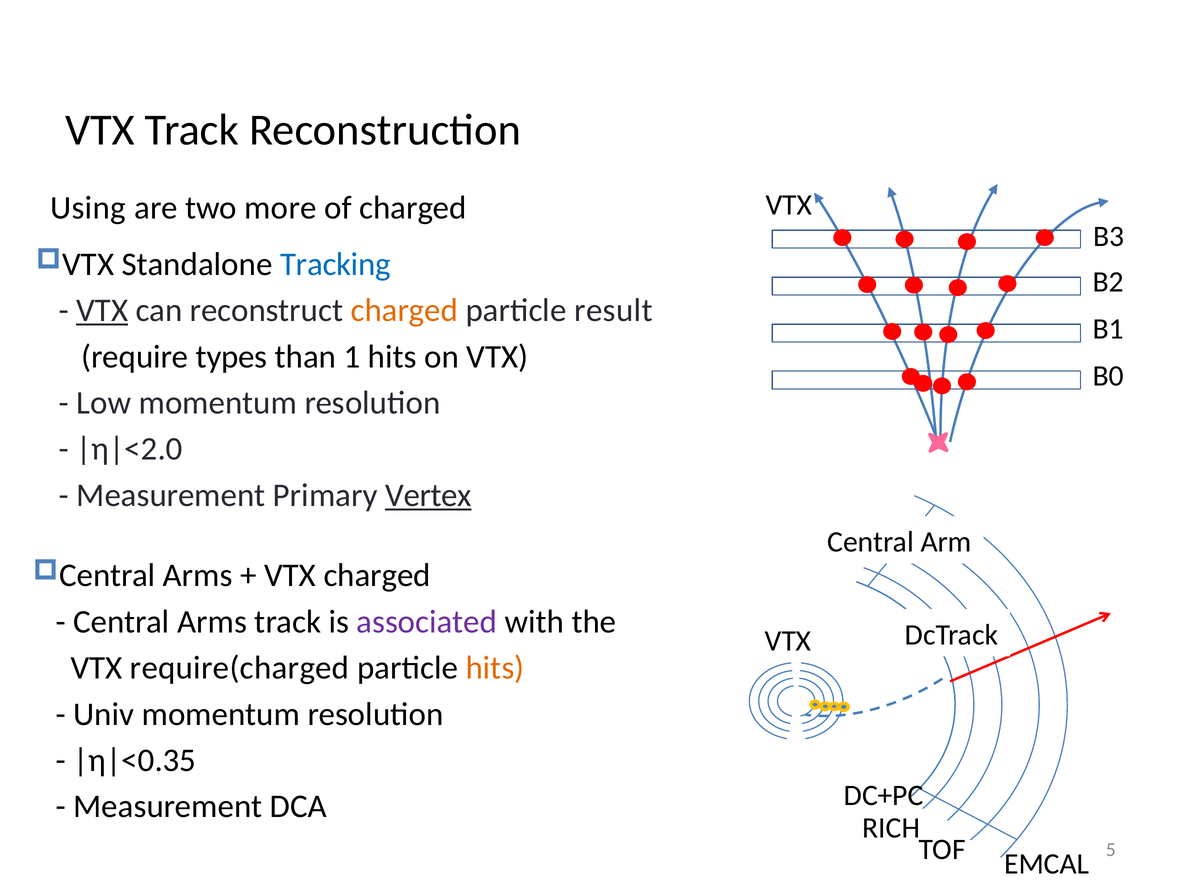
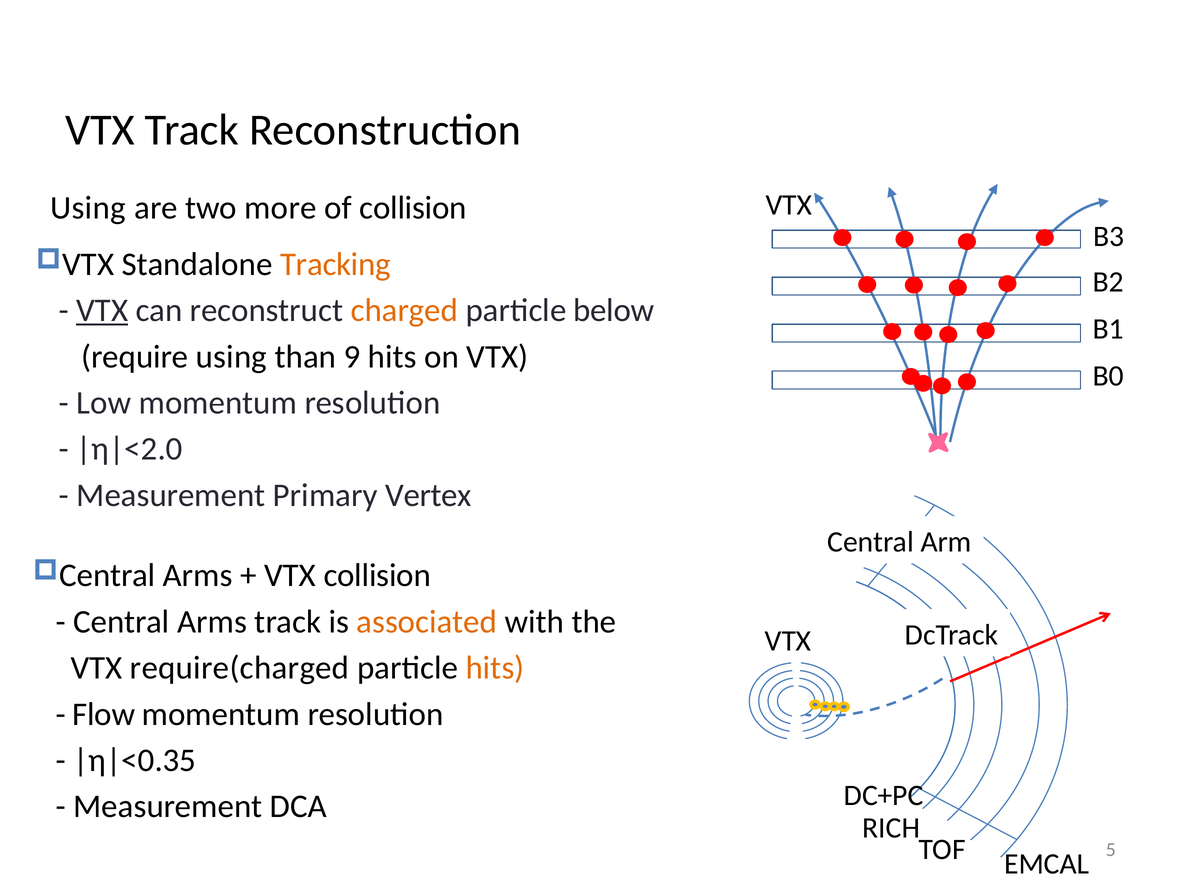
of charged: charged -> collision
Tracking colour: blue -> orange
result: result -> below
require types: types -> using
1: 1 -> 9
Vertex underline: present -> none
VTX charged: charged -> collision
associated colour: purple -> orange
Univ: Univ -> Flow
